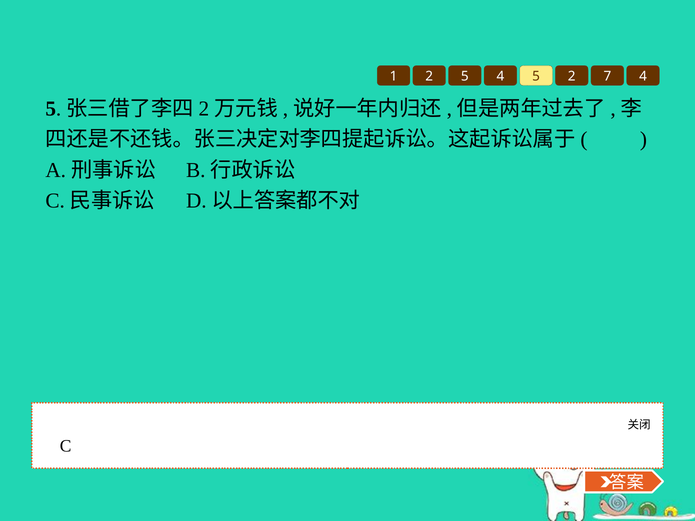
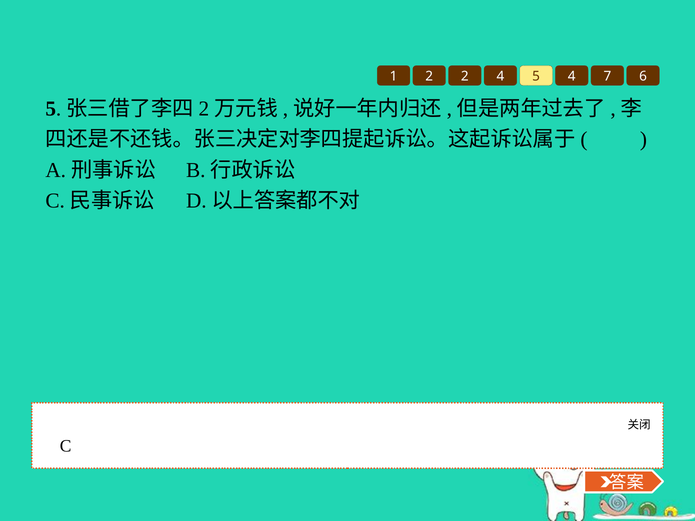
2 5: 5 -> 2
5 2: 2 -> 4
7 4: 4 -> 6
